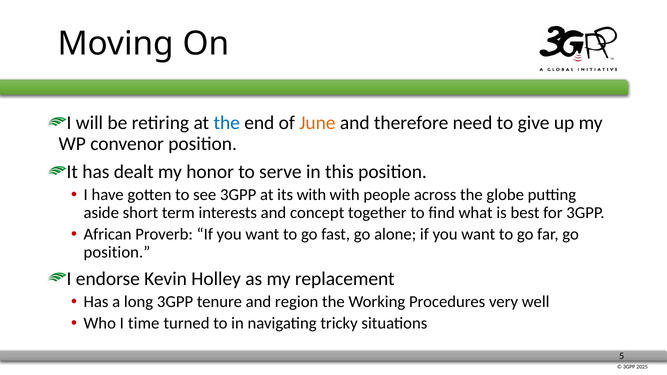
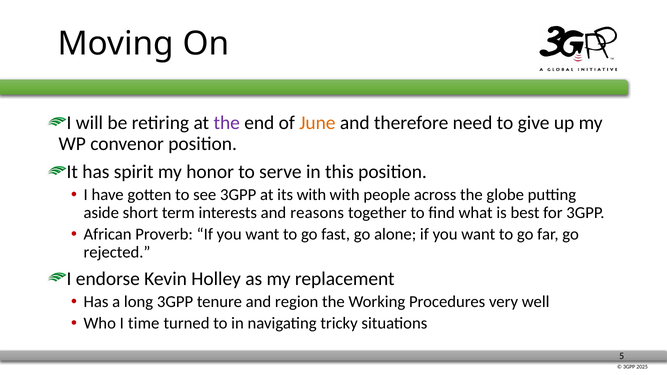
the at (227, 123) colour: blue -> purple
dealt: dealt -> spirit
concept: concept -> reasons
position at (117, 252): position -> rejected
